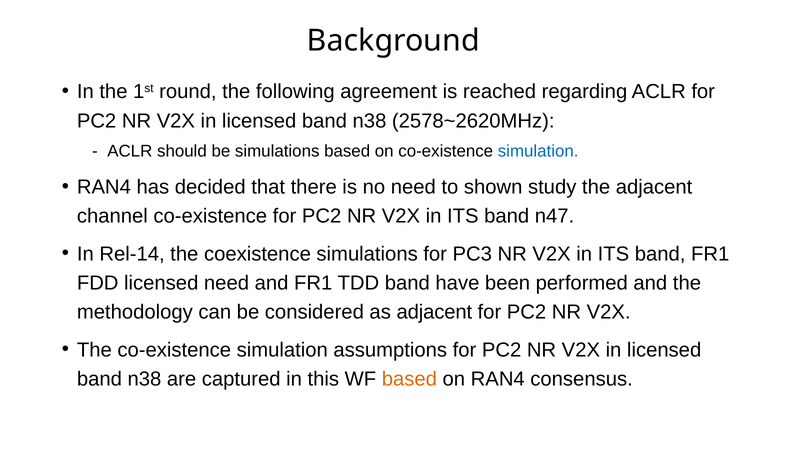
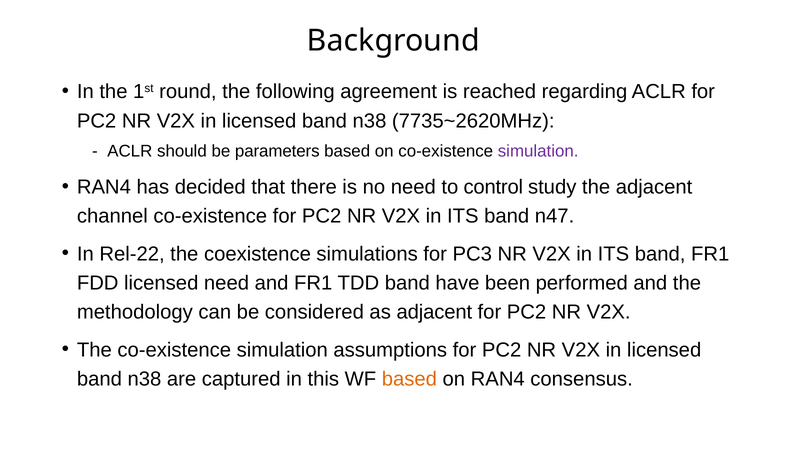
2578~2620MHz: 2578~2620MHz -> 7735~2620MHz
be simulations: simulations -> parameters
simulation at (538, 151) colour: blue -> purple
shown: shown -> control
Rel-14: Rel-14 -> Rel-22
